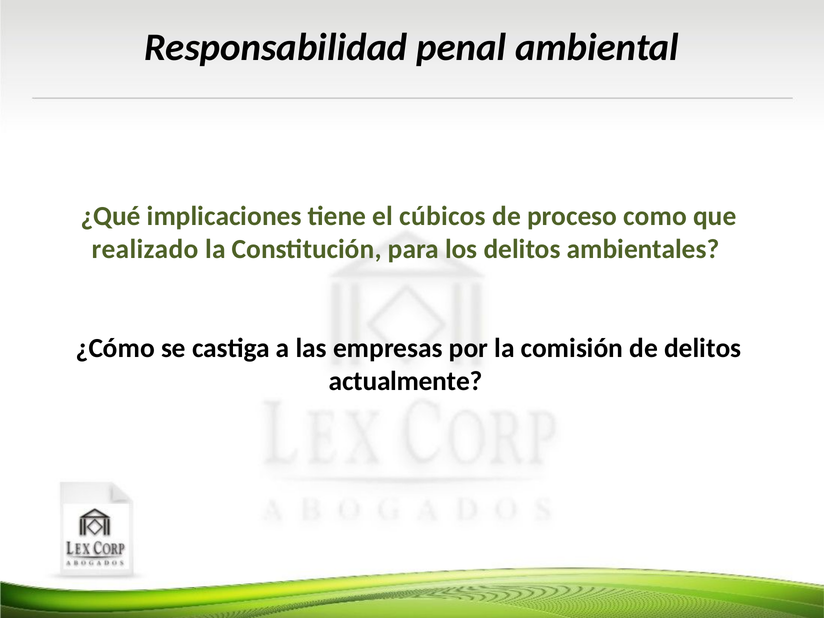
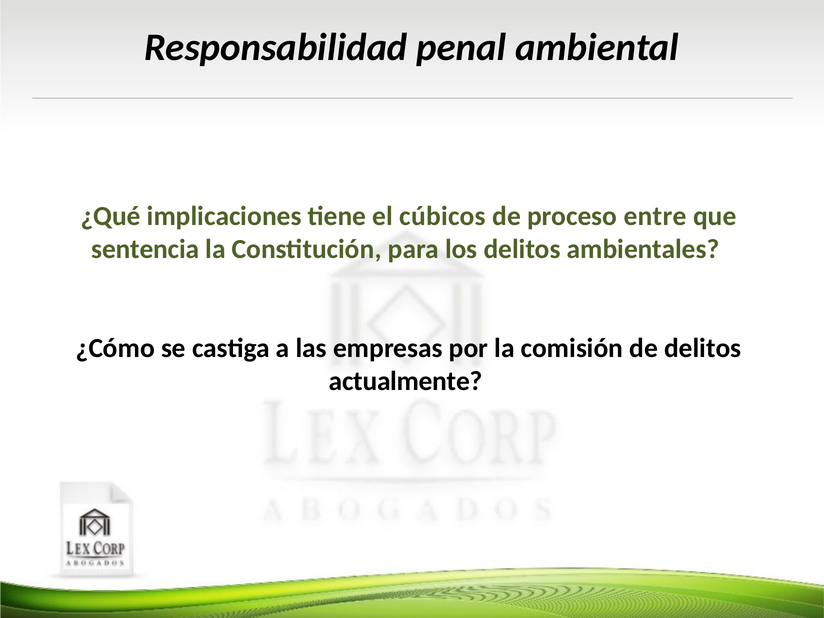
como: como -> entre
realizado: realizado -> sentencia
